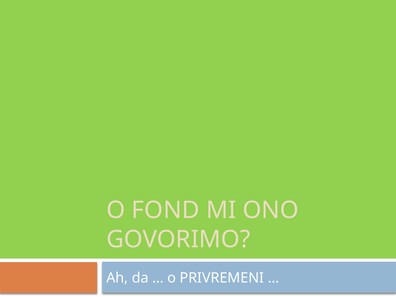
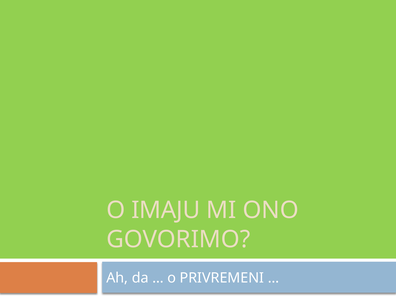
FOND: FOND -> IMAJU
